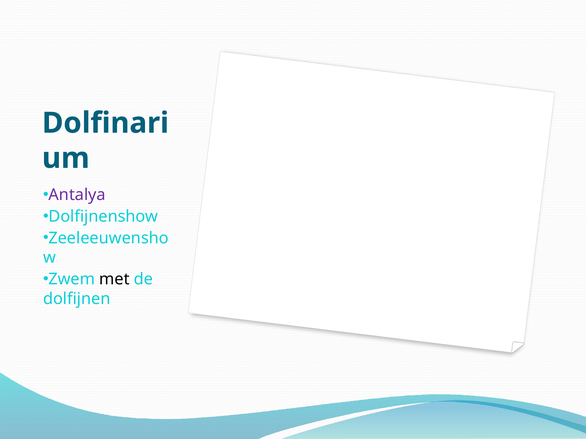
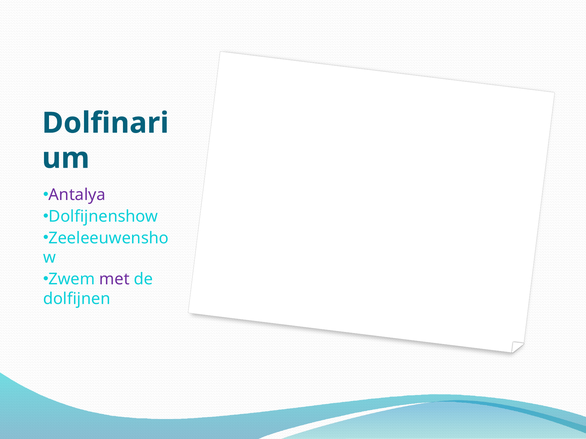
met colour: black -> purple
